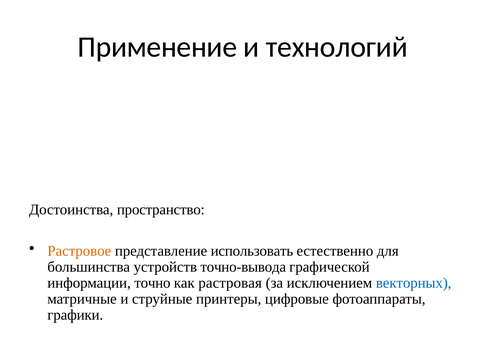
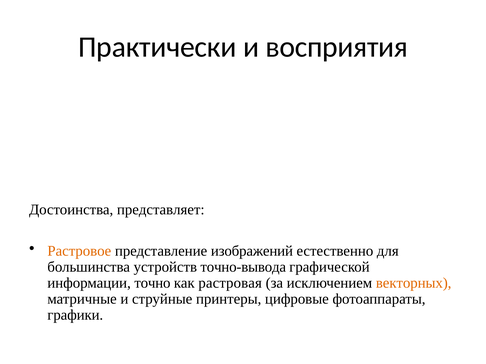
Применение: Применение -> Практически
технологий: технологий -> восприятия
пространство: пространство -> представляет
использовать: использовать -> изображений
векторных colour: blue -> orange
